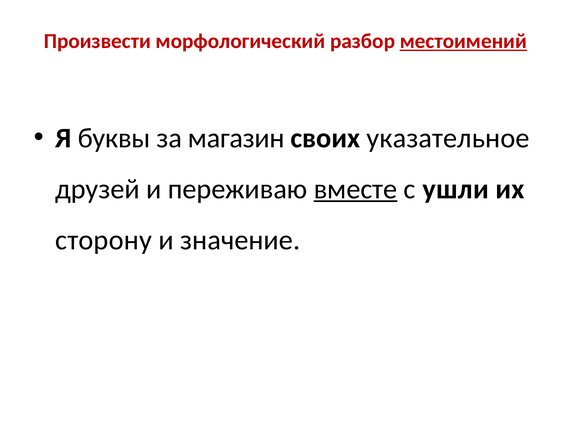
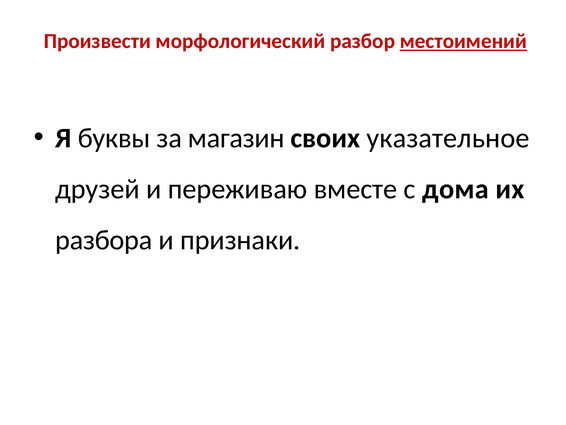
вместе underline: present -> none
ушли: ушли -> дома
сторону: сторону -> разбора
значение: значение -> признаки
